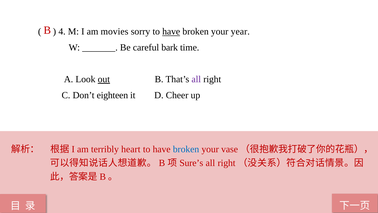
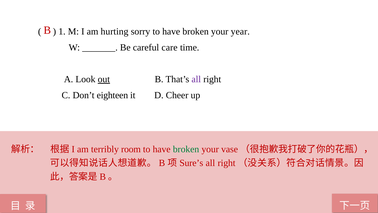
4: 4 -> 1
movies: movies -> hurting
have at (171, 32) underline: present -> none
bark: bark -> care
heart: heart -> room
broken at (186, 149) colour: blue -> green
